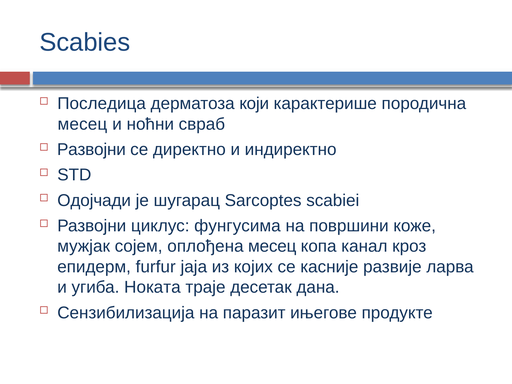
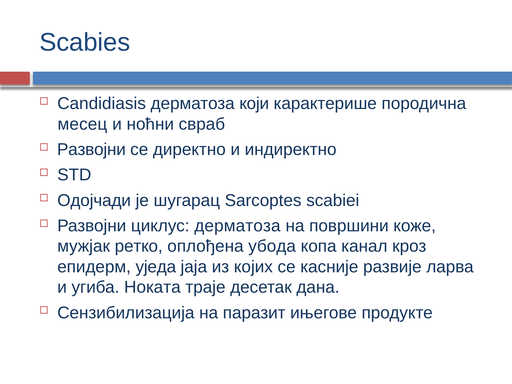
Последица: Последица -> Candidiasis
циклус фунгусима: фунгусима -> дерматоза
сојем: сојем -> ретко
оплођена месец: месец -> убода
furfur: furfur -> уједа
